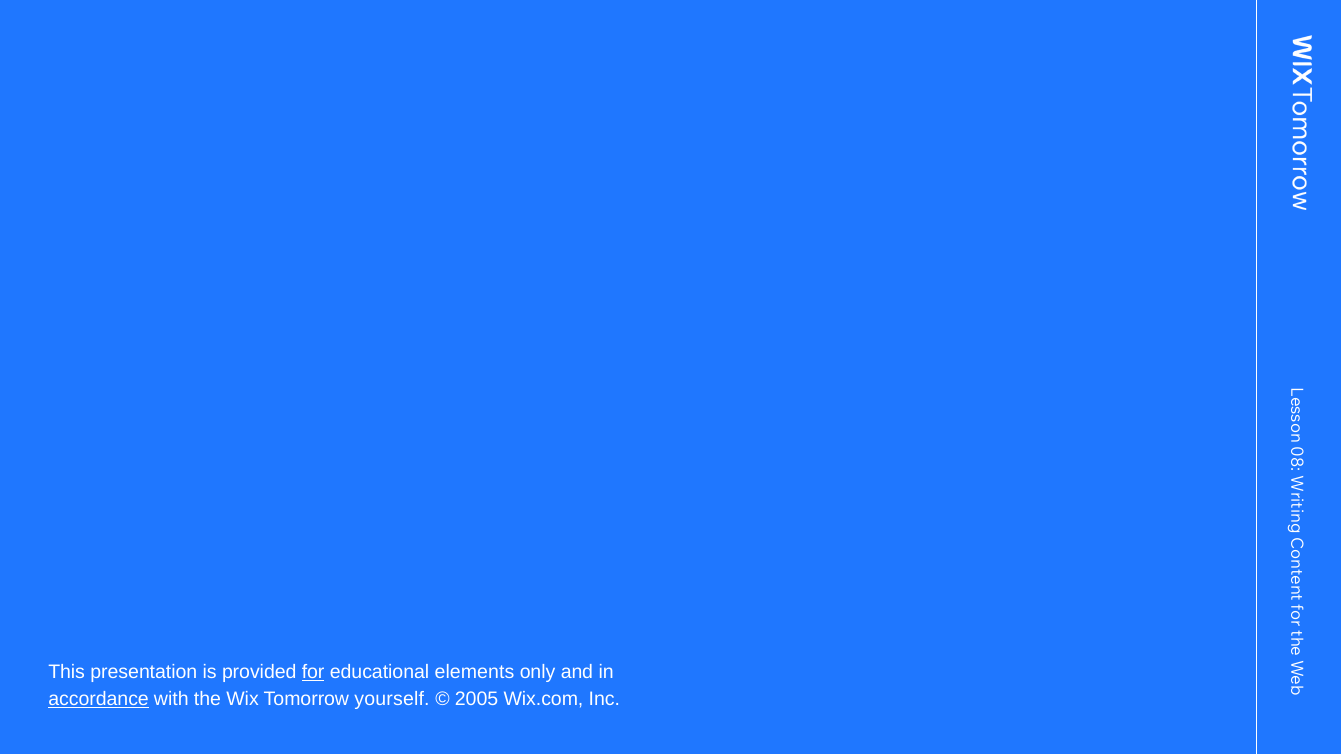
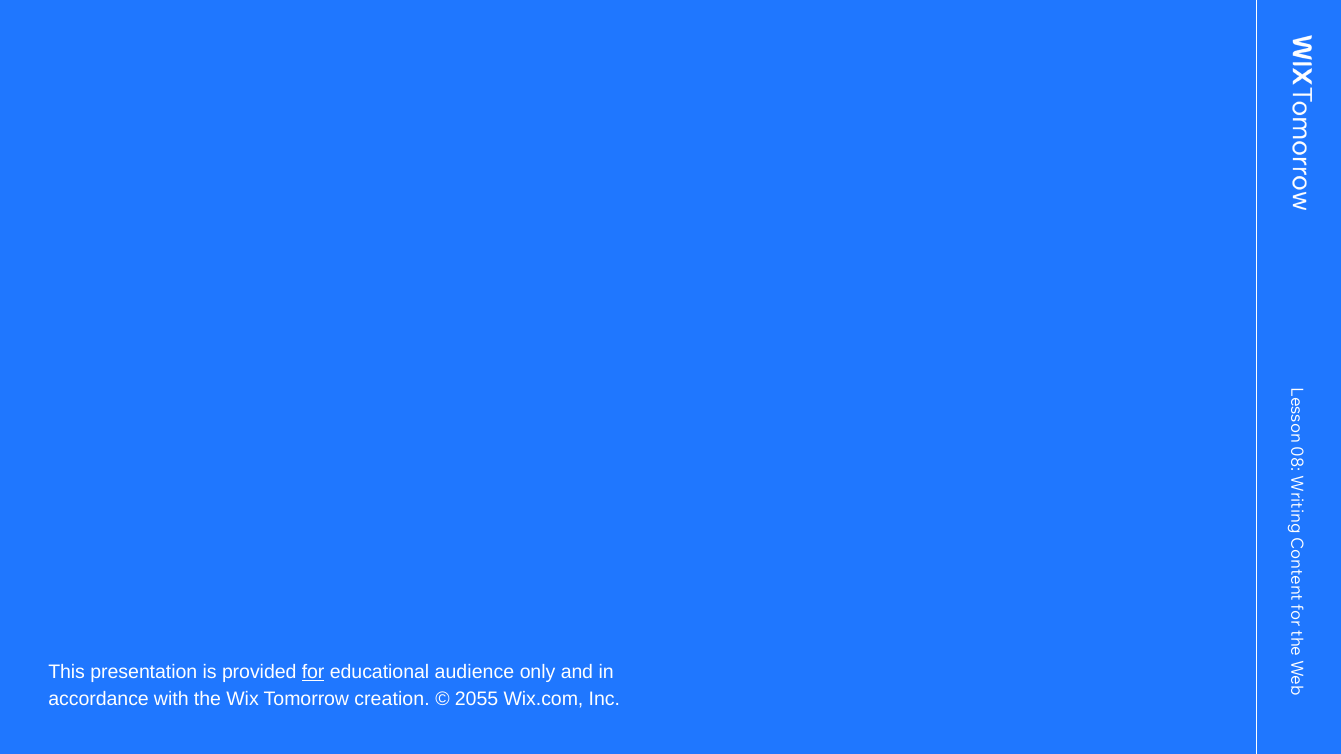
elements: elements -> audience
accordance underline: present -> none
yourself: yourself -> creation
2005: 2005 -> 2055
